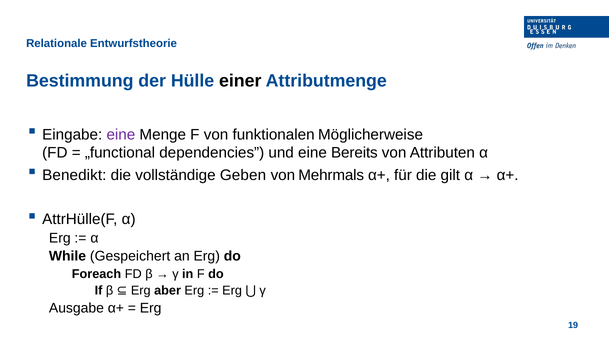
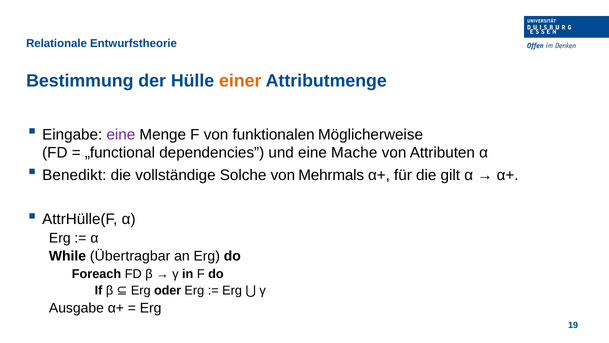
einer colour: black -> orange
Bereits: Bereits -> Mache
Geben: Geben -> Solche
Gespeichert: Gespeichert -> Übertragbar
aber: aber -> oder
